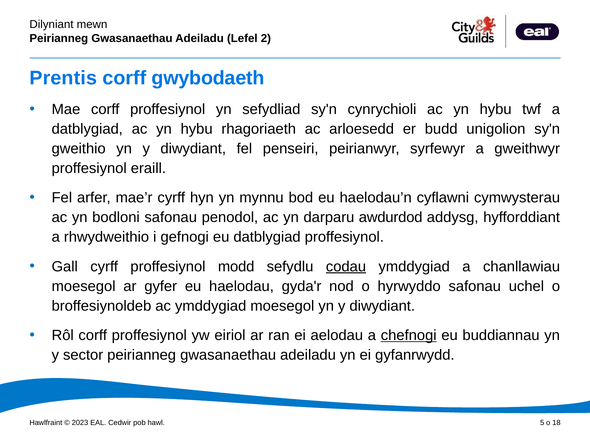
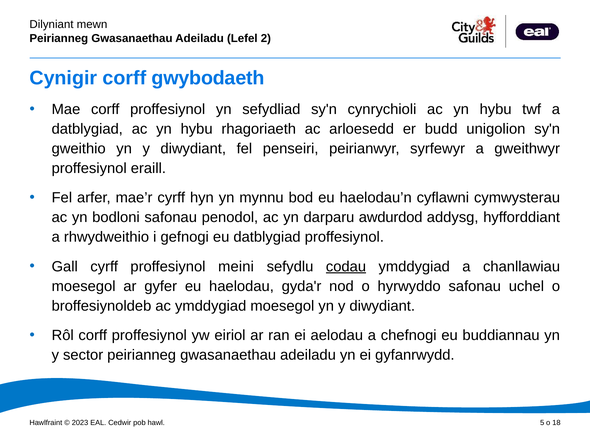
Prentis: Prentis -> Cynigir
modd: modd -> meini
chefnogi underline: present -> none
